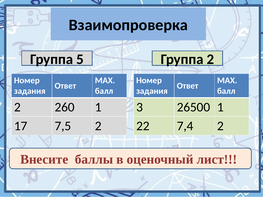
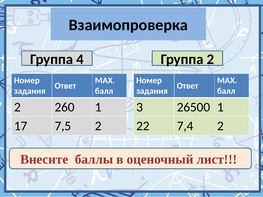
5: 5 -> 4
